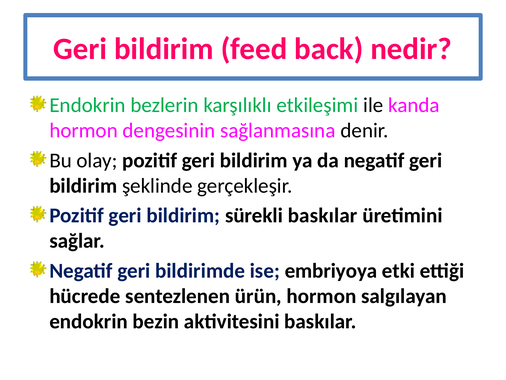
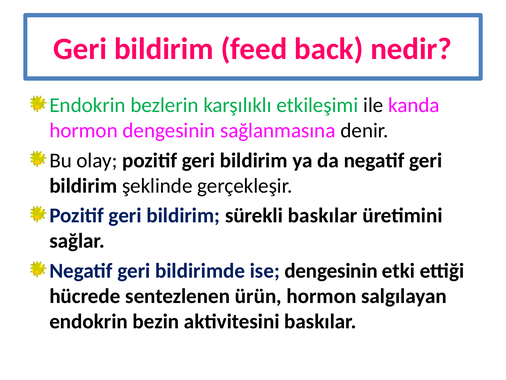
ise embriyoya: embriyoya -> dengesinin
